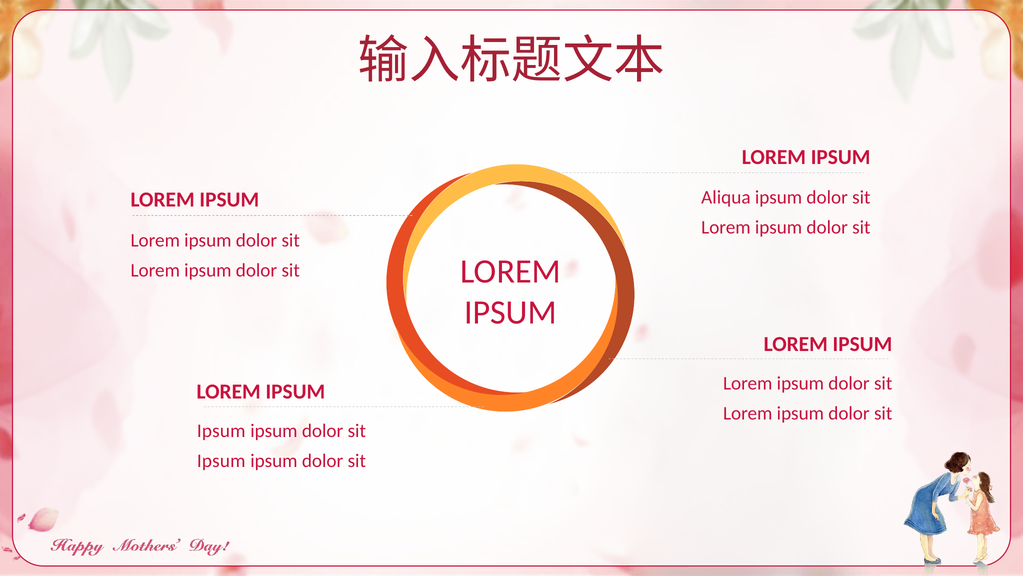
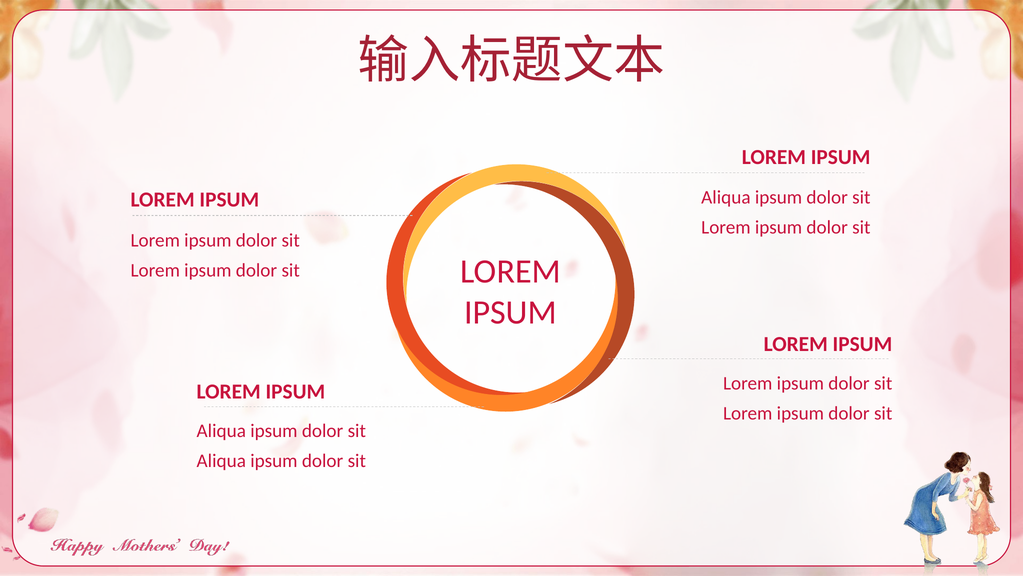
Ipsum at (221, 430): Ipsum -> Aliqua
Ipsum at (221, 460): Ipsum -> Aliqua
